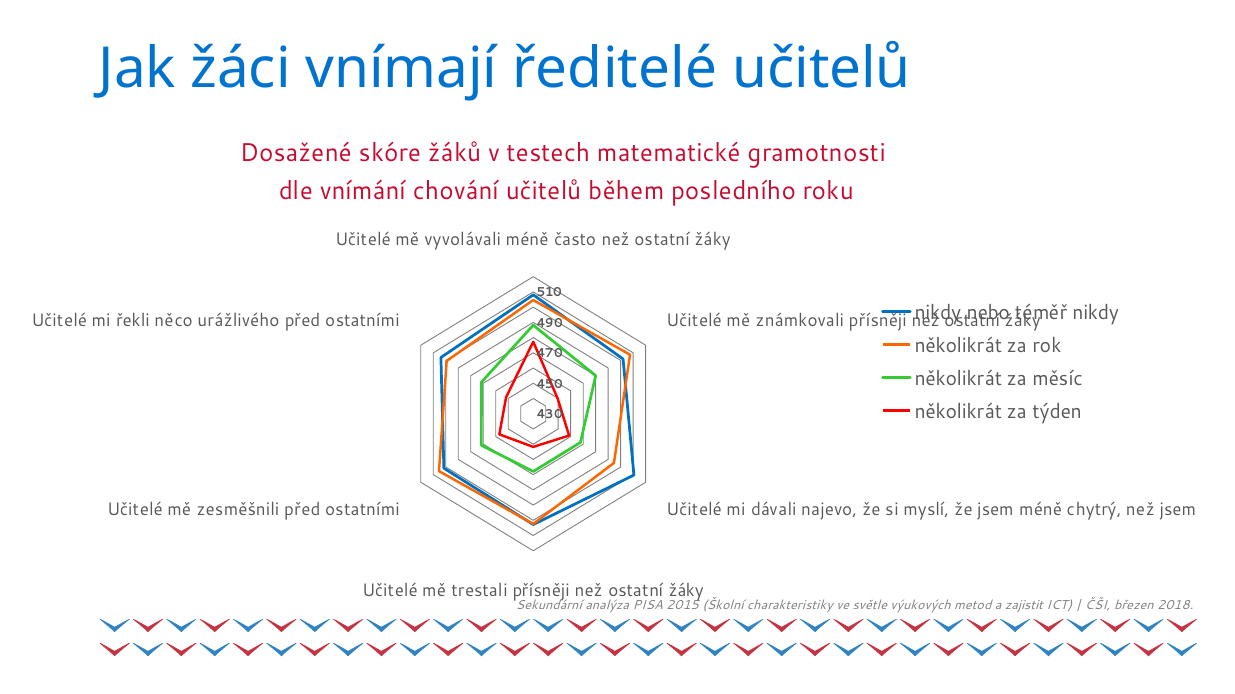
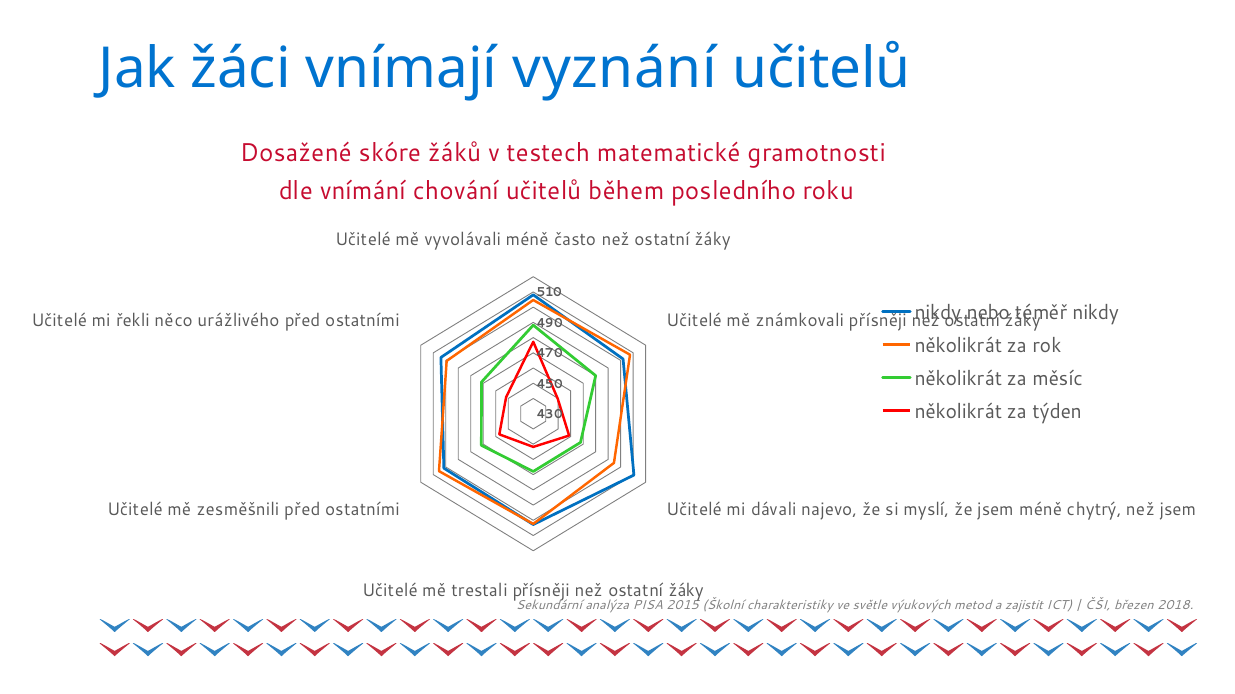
ředitelé: ředitelé -> vyznání
